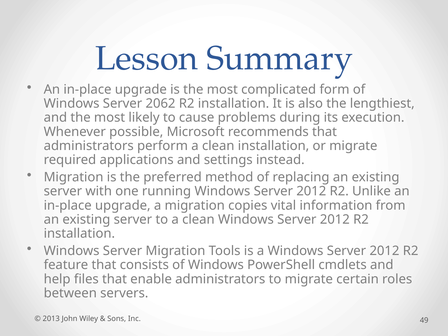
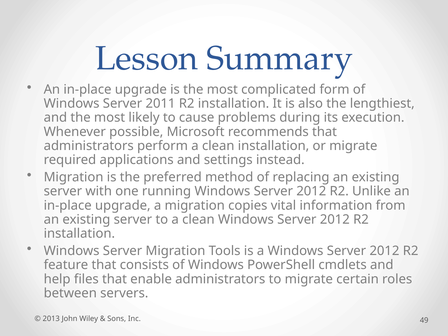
2062: 2062 -> 2011
